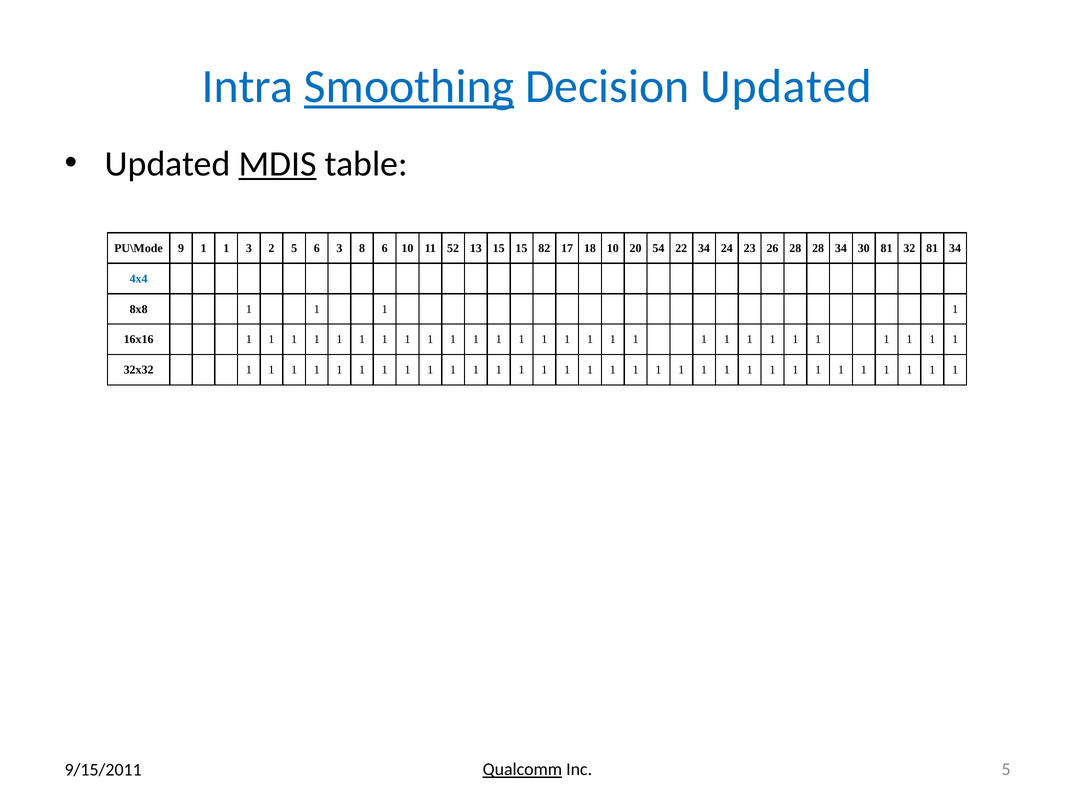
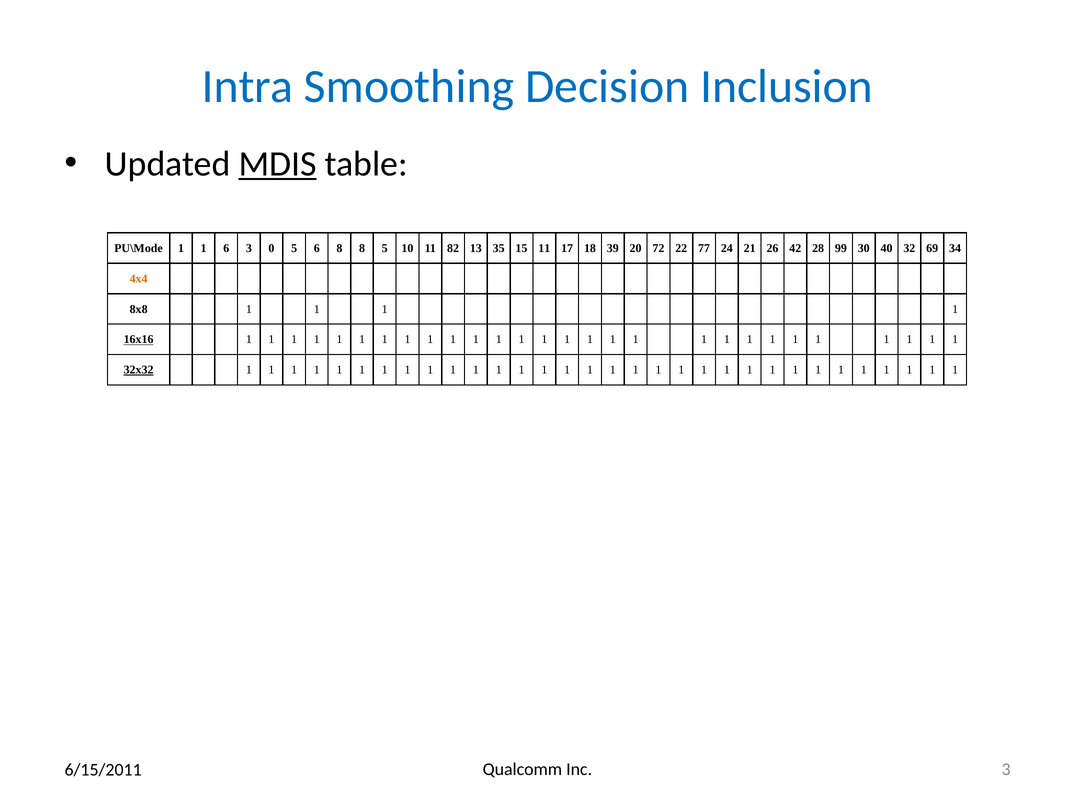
Smoothing underline: present -> none
Decision Updated: Updated -> Inclusion
PU\Mode 9: 9 -> 1
1 at (226, 248): 1 -> 6
2: 2 -> 0
6 3: 3 -> 8
8 6: 6 -> 5
52: 52 -> 82
13 15: 15 -> 35
15 82: 82 -> 11
18 10: 10 -> 39
54: 54 -> 72
22 34: 34 -> 77
23: 23 -> 21
26 28: 28 -> 42
28 34: 34 -> 99
30 81: 81 -> 40
32 81: 81 -> 69
4x4 colour: blue -> orange
16x16 underline: none -> present
32x32 underline: none -> present
Qualcomm underline: present -> none
Inc 5: 5 -> 3
9/15/2011: 9/15/2011 -> 6/15/2011
